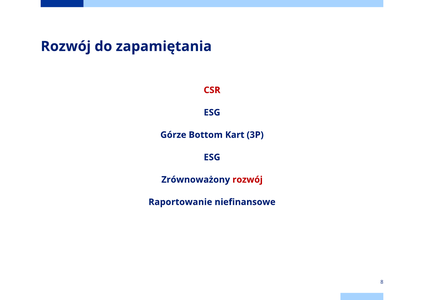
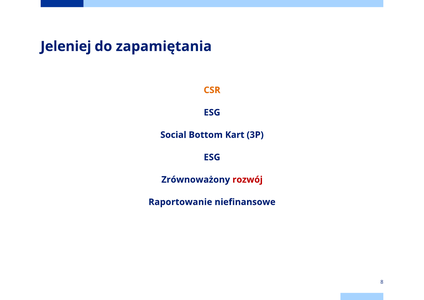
Rozwój at (66, 46): Rozwój -> Jeleniej
CSR colour: red -> orange
Górze: Górze -> Social
